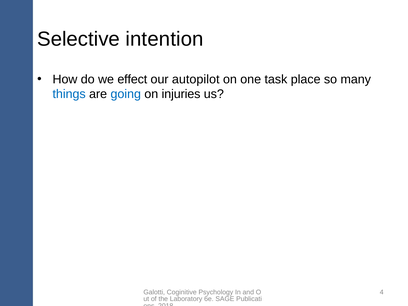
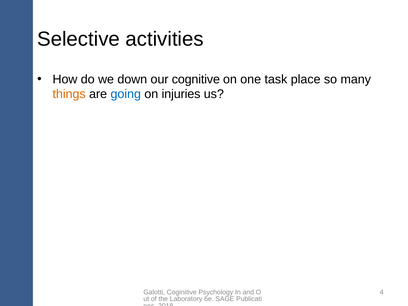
intention: intention -> activities
effect: effect -> down
autopilot: autopilot -> cognitive
things colour: blue -> orange
